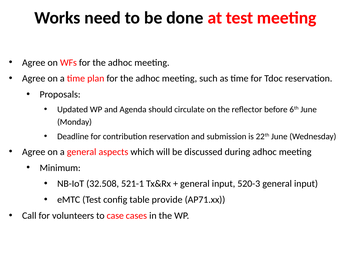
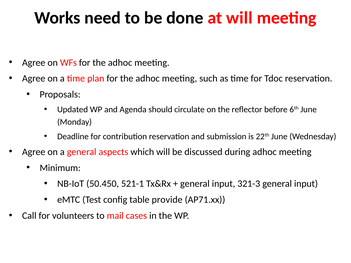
at test: test -> will
32.508: 32.508 -> 50.450
520-3: 520-3 -> 321-3
case: case -> mail
